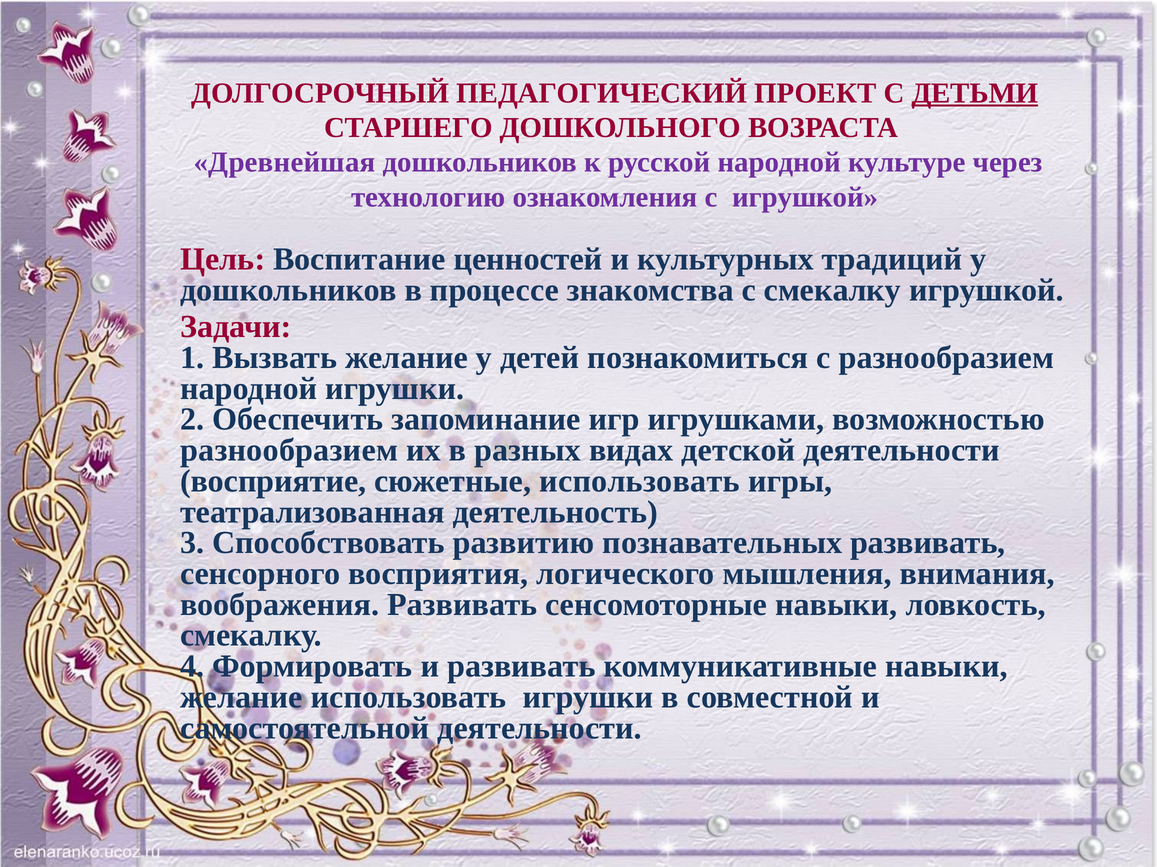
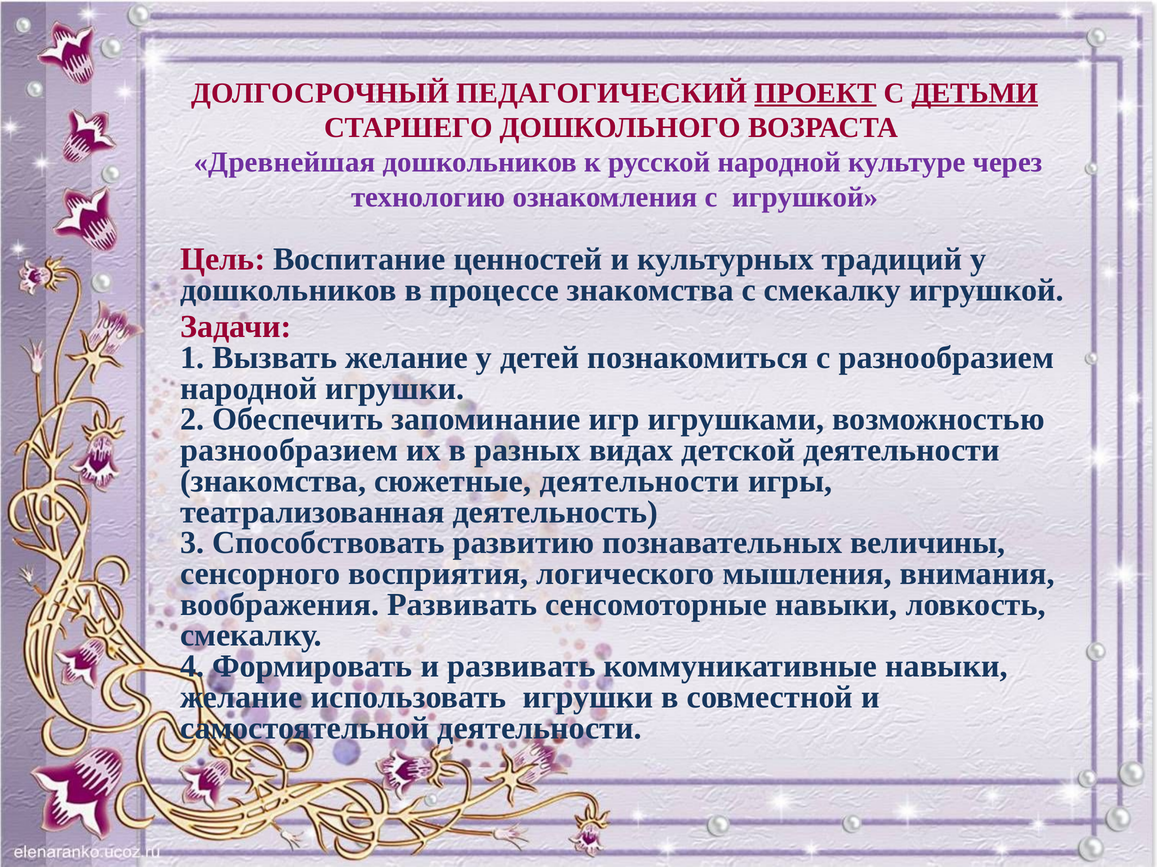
ПРОЕКТ underline: none -> present
восприятие at (273, 482): восприятие -> знакомства
сюжетные использовать: использовать -> деятельности
познавательных развивать: развивать -> величины
